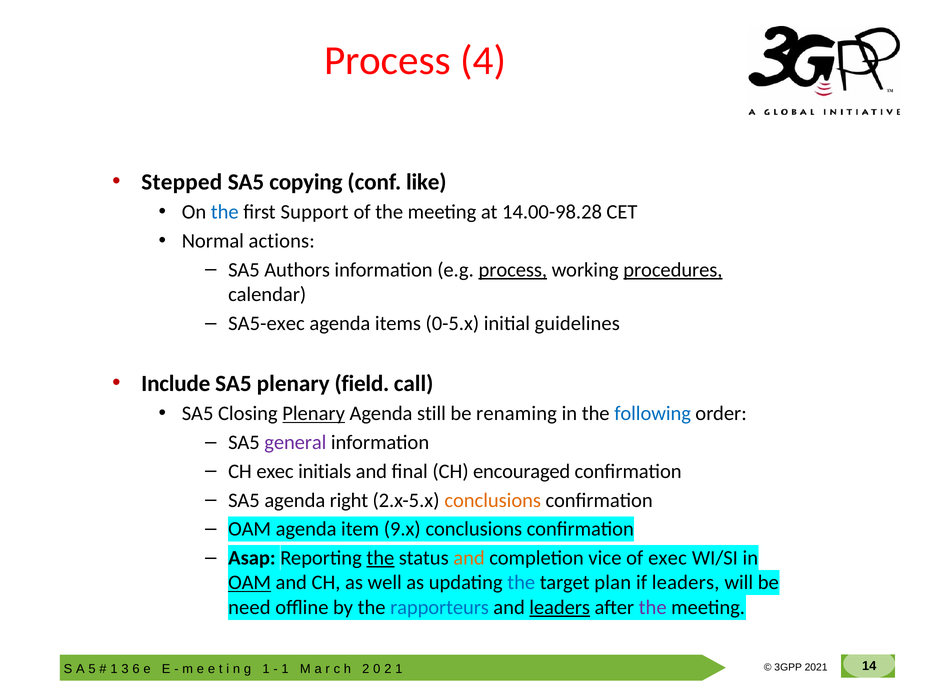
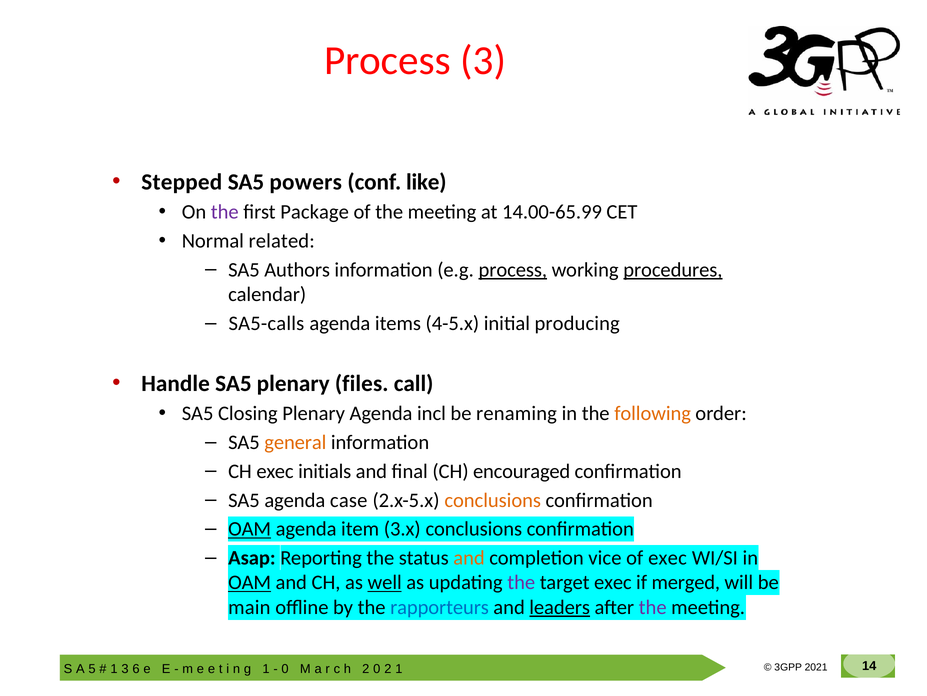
Process 4: 4 -> 3
copying: copying -> powers
the at (225, 212) colour: blue -> purple
Support: Support -> Package
14.00-98.28: 14.00-98.28 -> 14.00-65.99
actions: actions -> related
SA5-exec: SA5-exec -> SA5-calls
0-5.x: 0-5.x -> 4-5.x
guidelines: guidelines -> producing
Include: Include -> Handle
field: field -> files
Plenary at (314, 413) underline: present -> none
still: still -> incl
following colour: blue -> orange
general colour: purple -> orange
right: right -> case
OAM at (250, 529) underline: none -> present
9.x: 9.x -> 3.x
the at (380, 557) underline: present -> none
well underline: none -> present
the at (521, 582) colour: blue -> purple
target plan: plan -> exec
if leaders: leaders -> merged
need: need -> main
1 at (285, 668): 1 -> 0
